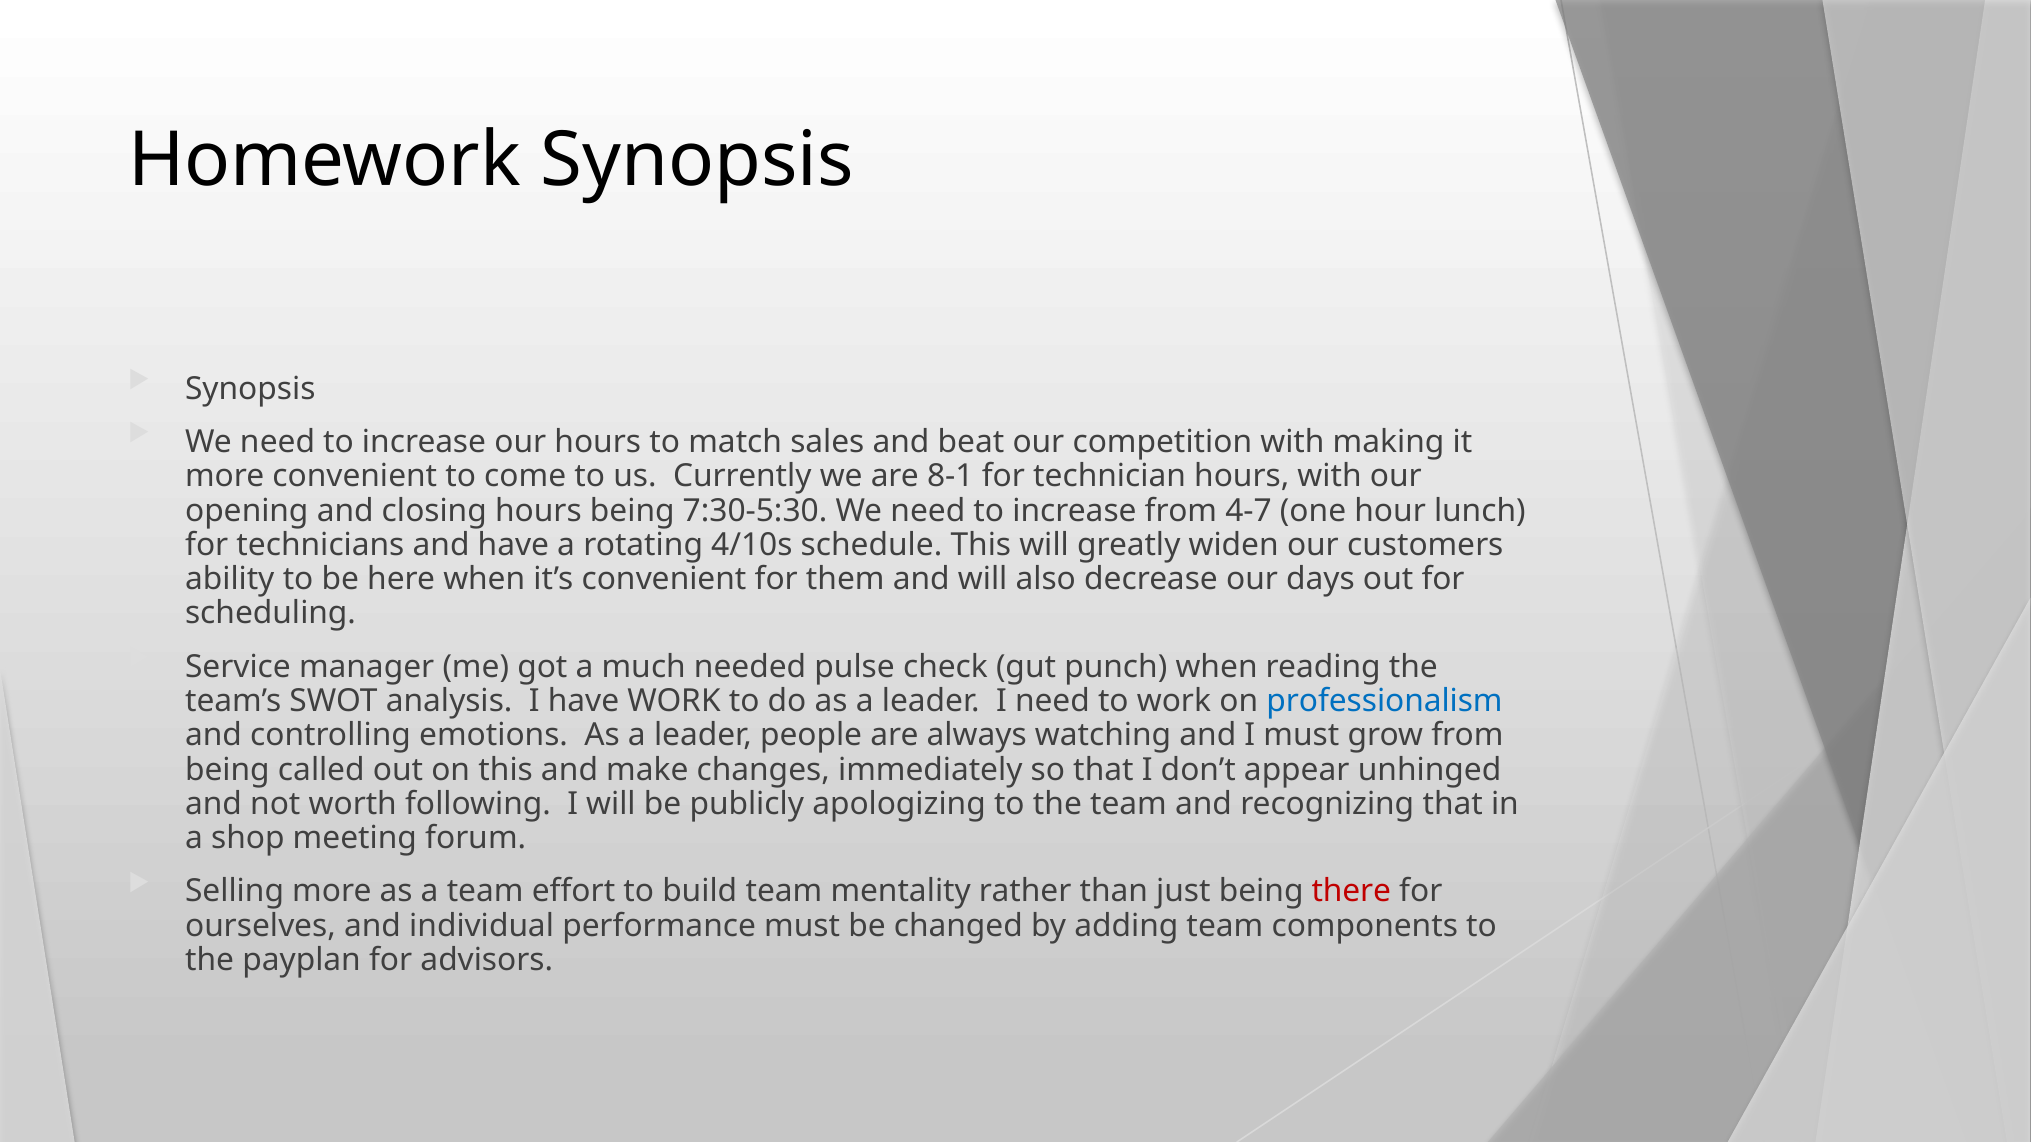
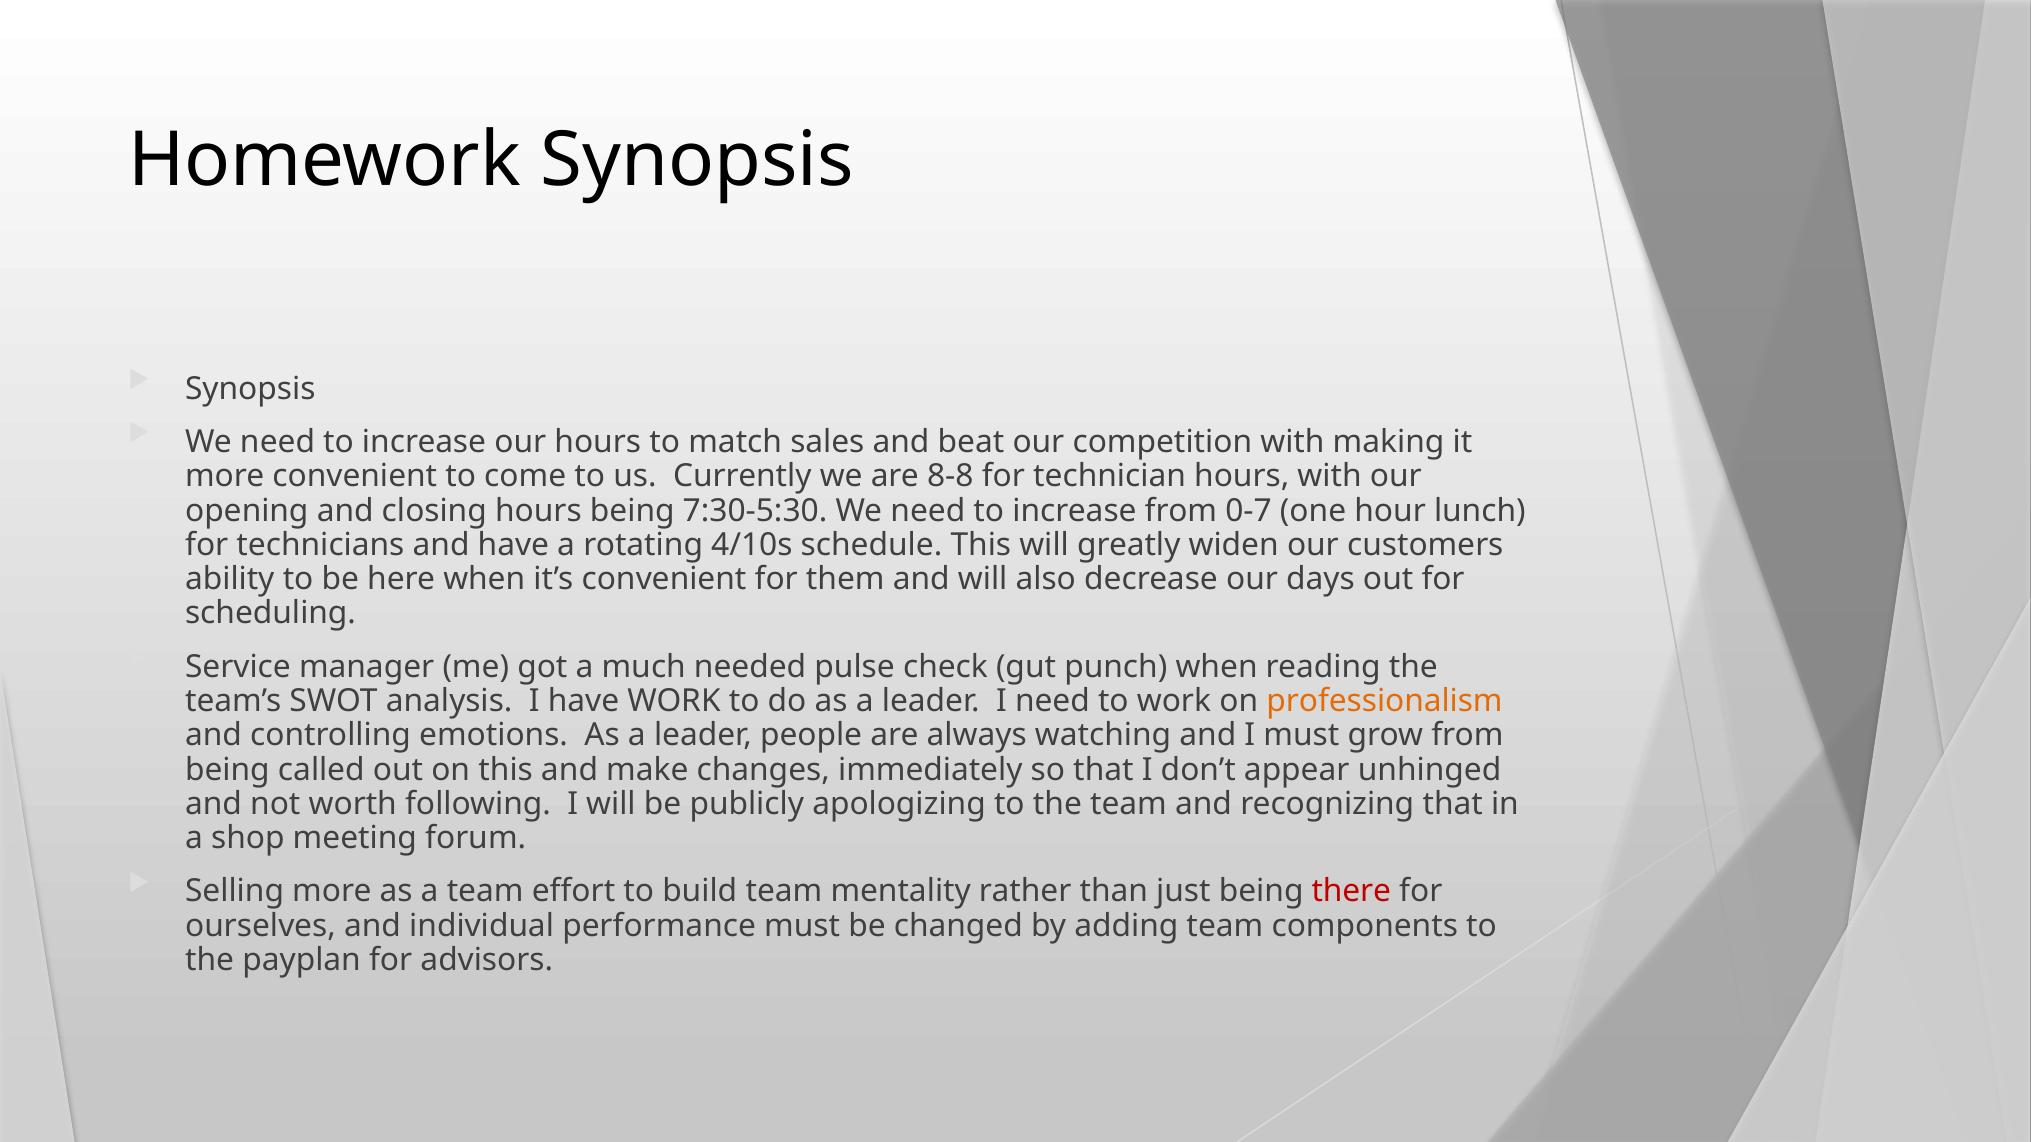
8-1: 8-1 -> 8-8
4-7: 4-7 -> 0-7
professionalism colour: blue -> orange
